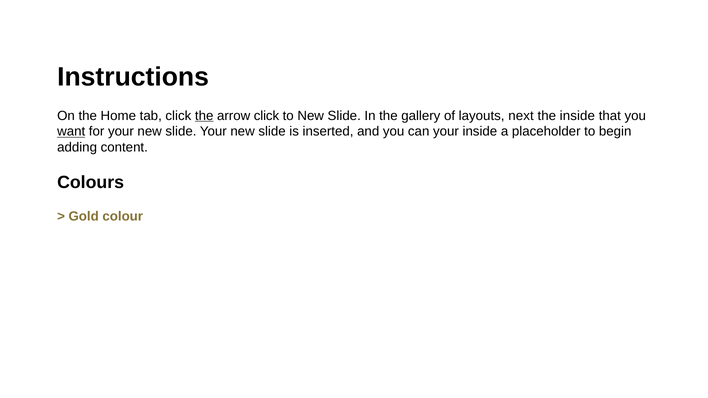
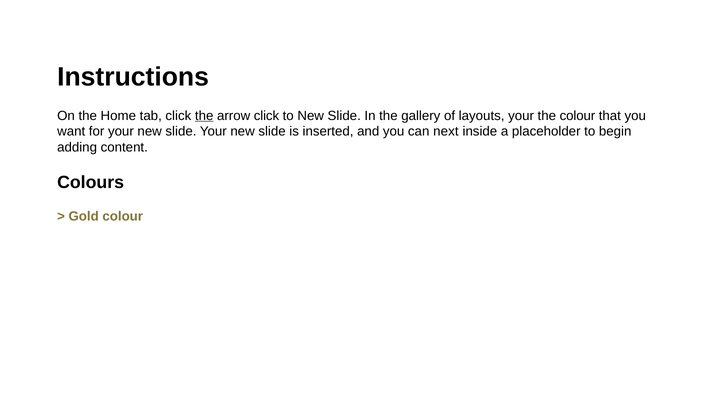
layouts next: next -> your
the inside: inside -> colour
want underline: present -> none
can your: your -> next
